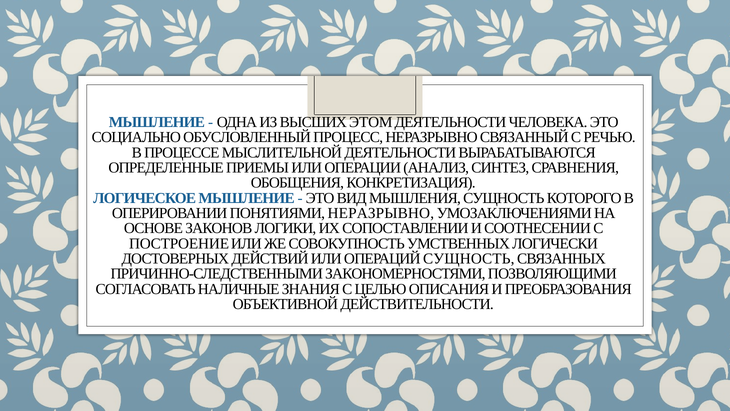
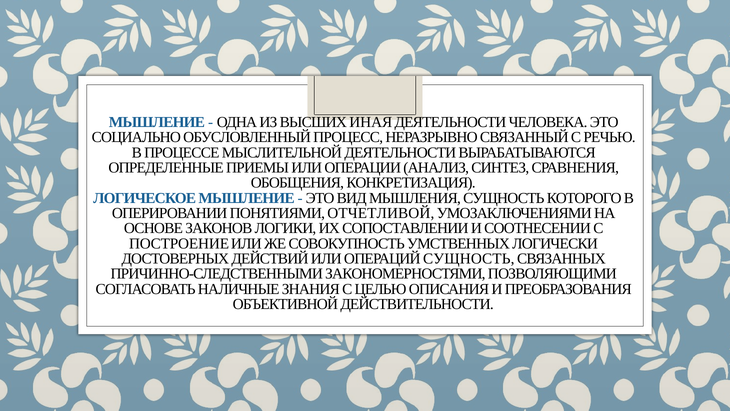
ЭТОМ: ЭТОМ -> ИНАЯ
ПОНЯТИЯМИ НЕРАЗРЫВНО: НЕРАЗРЫВНО -> ОТЧЕТЛИВОЙ
